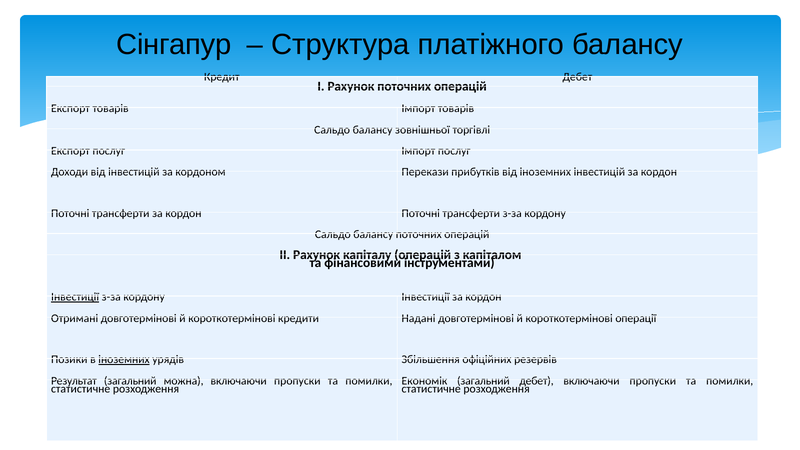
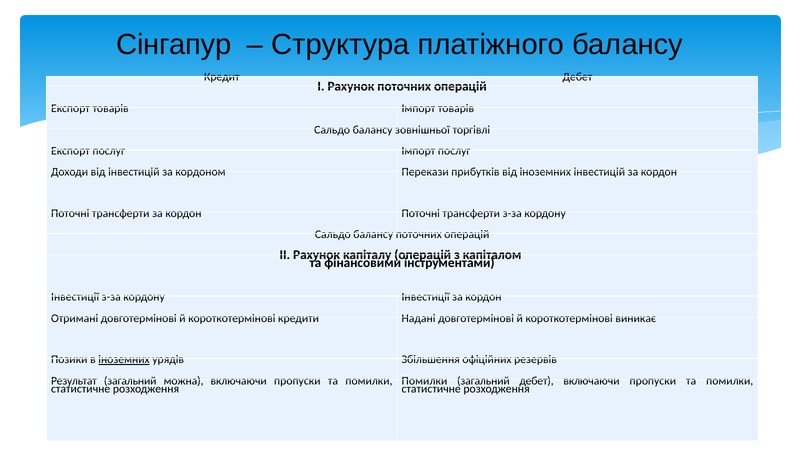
Інвестиції at (75, 297) underline: present -> none
операції: операції -> виникає
Економік at (424, 381): Економік -> Помилки
